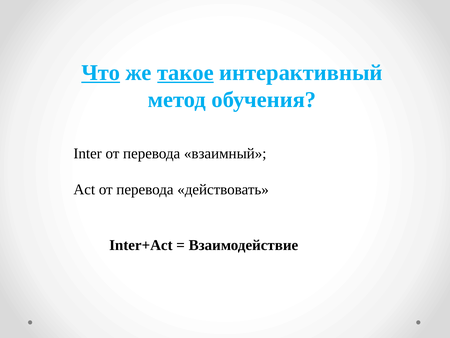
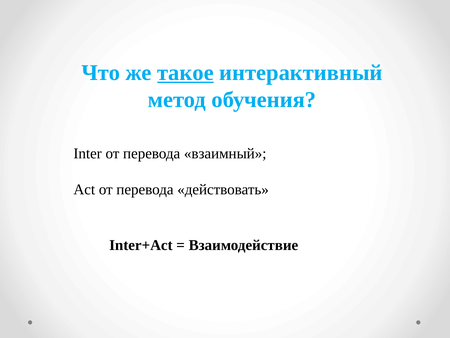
Что underline: present -> none
